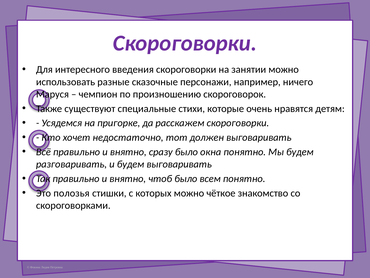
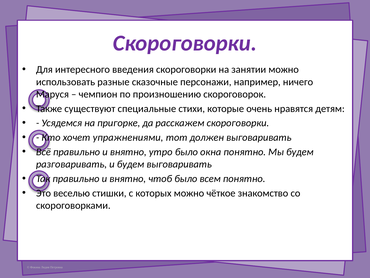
недостаточно: недостаточно -> упражнениями
сразу: сразу -> утро
полозья: полозья -> веселью
